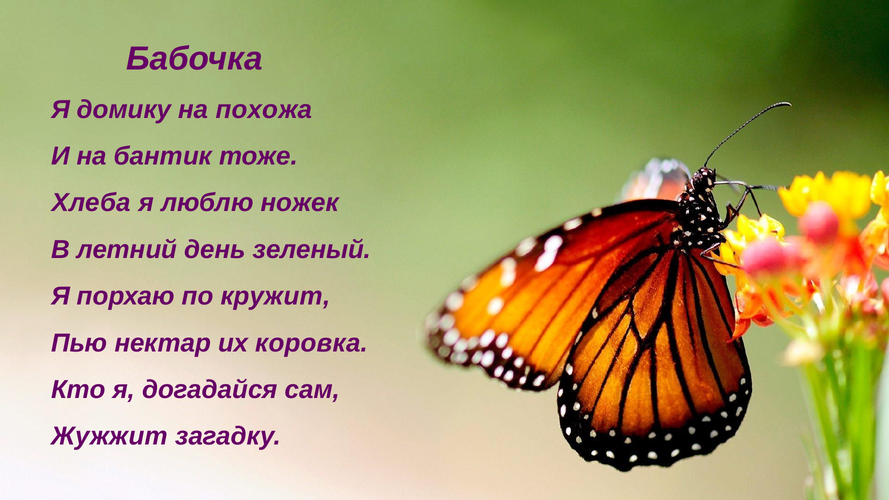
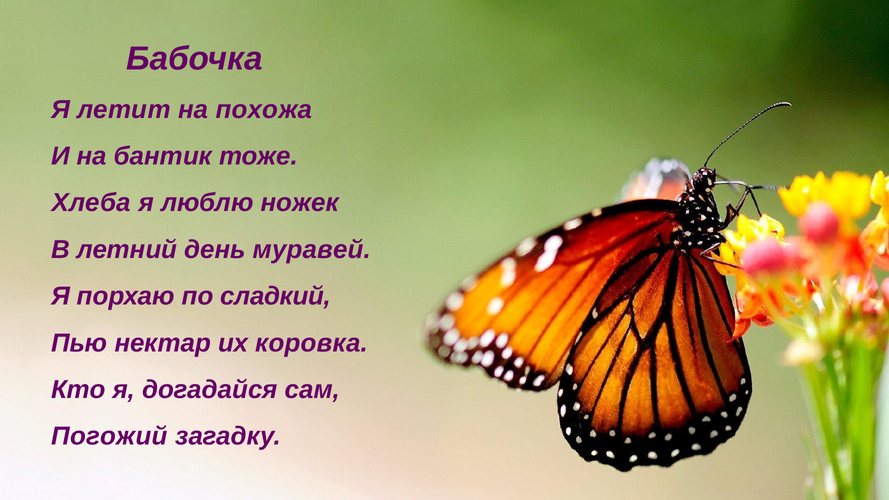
домику: домику -> летит
зеленый: зеленый -> муравей
кружит: кружит -> сладкий
Жужжит: Жужжит -> Погожий
